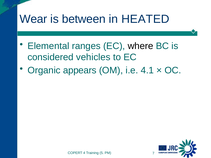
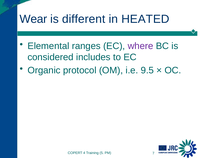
between: between -> different
where colour: black -> purple
vehicles: vehicles -> includes
appears: appears -> protocol
4.1: 4.1 -> 9.5
